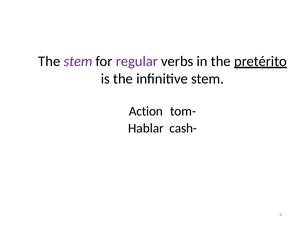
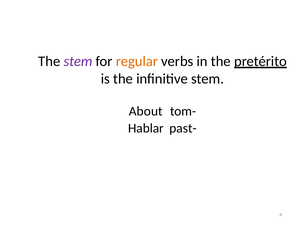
regular colour: purple -> orange
Action: Action -> About
cash-: cash- -> past-
